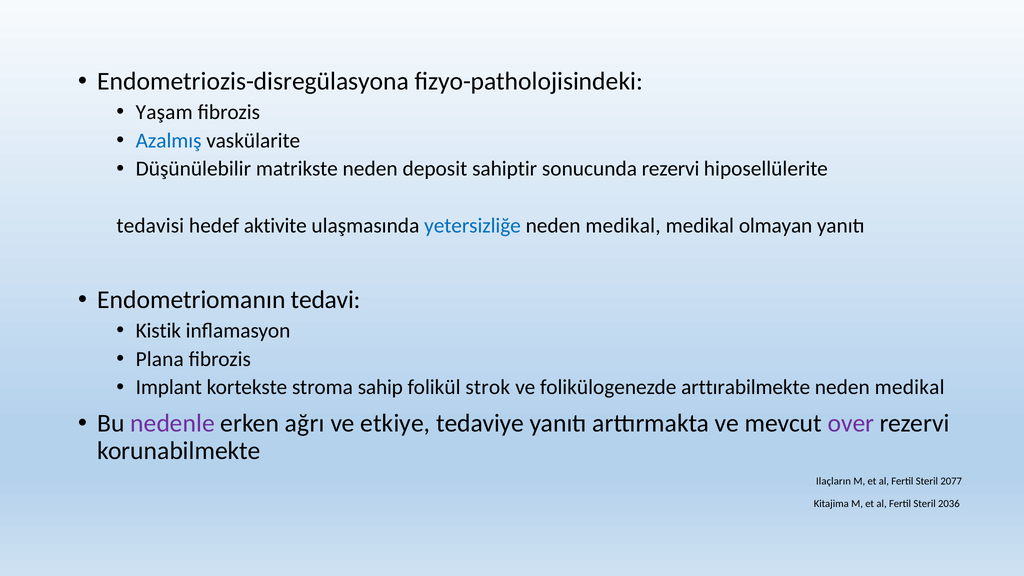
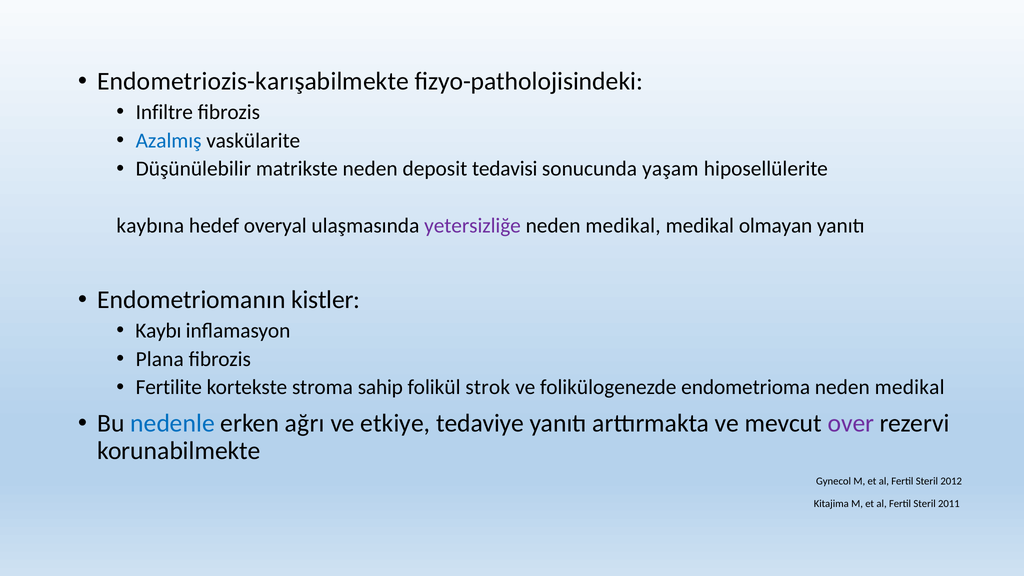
Endometriozis-disregülasyona: Endometriozis-disregülasyona -> Endometriozis-karışabilmekte
Yaşam: Yaşam -> Infiltre
sahiptir: sahiptir -> tedavisi
sonucunda rezervi: rezervi -> yaşam
tedavisi: tedavisi -> kaybına
aktivite: aktivite -> overyal
yetersizliğe colour: blue -> purple
tedavi: tedavi -> kistler
Kistik: Kistik -> Kaybı
Implant: Implant -> Fertilite
arttırabilmekte: arttırabilmekte -> endometrioma
nedenle colour: purple -> blue
Ilaçların: Ilaçların -> Gynecol
2077: 2077 -> 2012
2036: 2036 -> 2011
